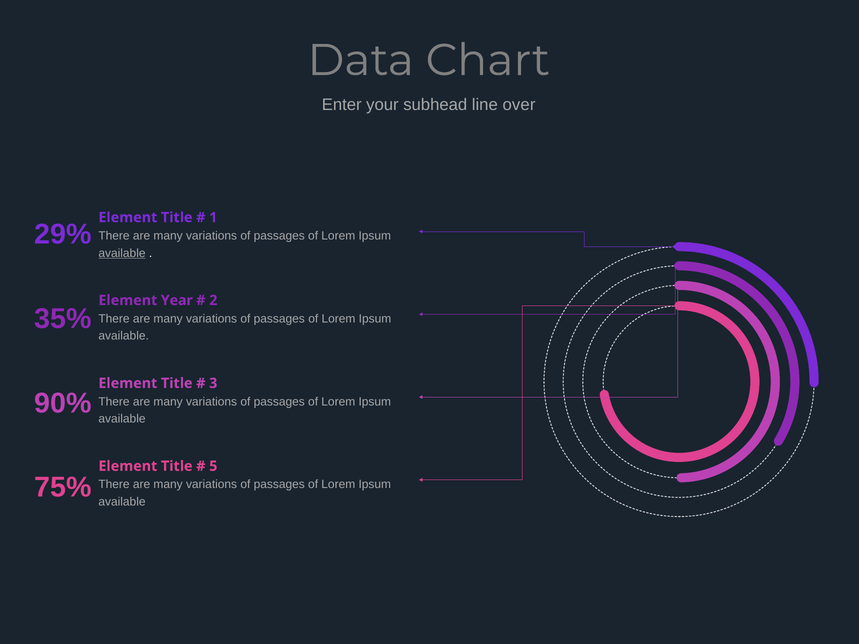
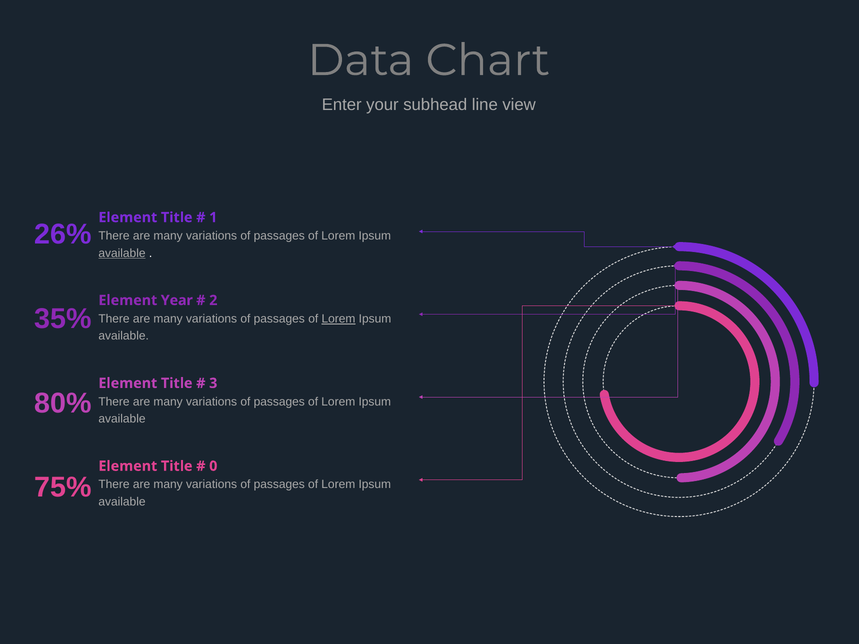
over: over -> view
29%: 29% -> 26%
Lorem at (339, 319) underline: none -> present
90%: 90% -> 80%
5: 5 -> 0
